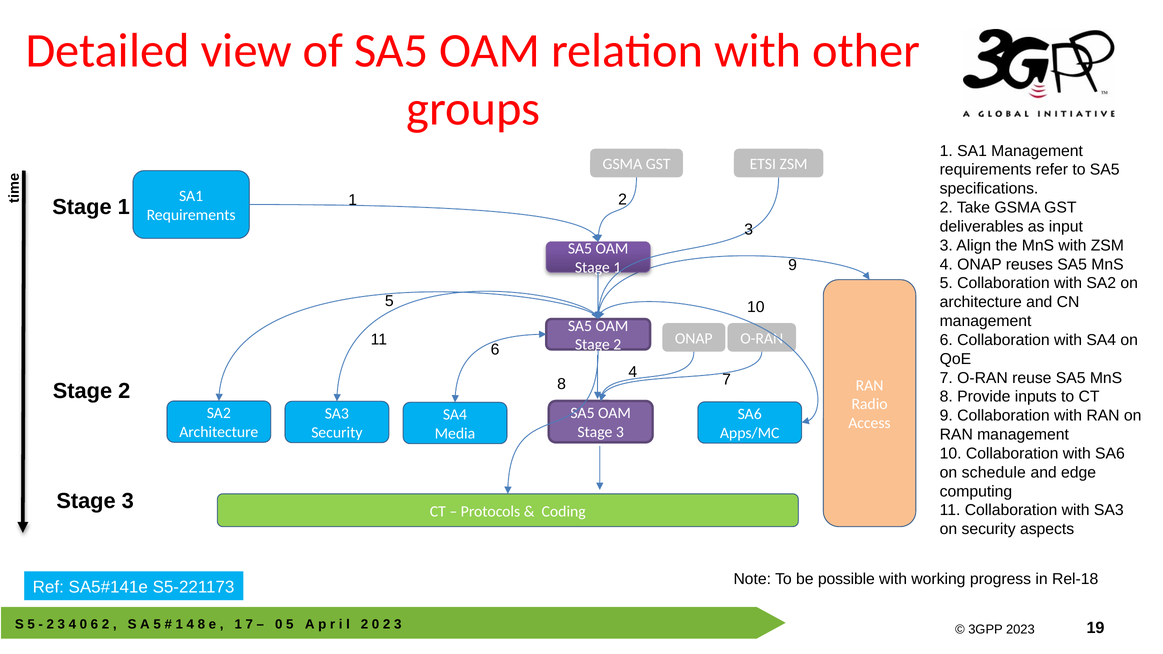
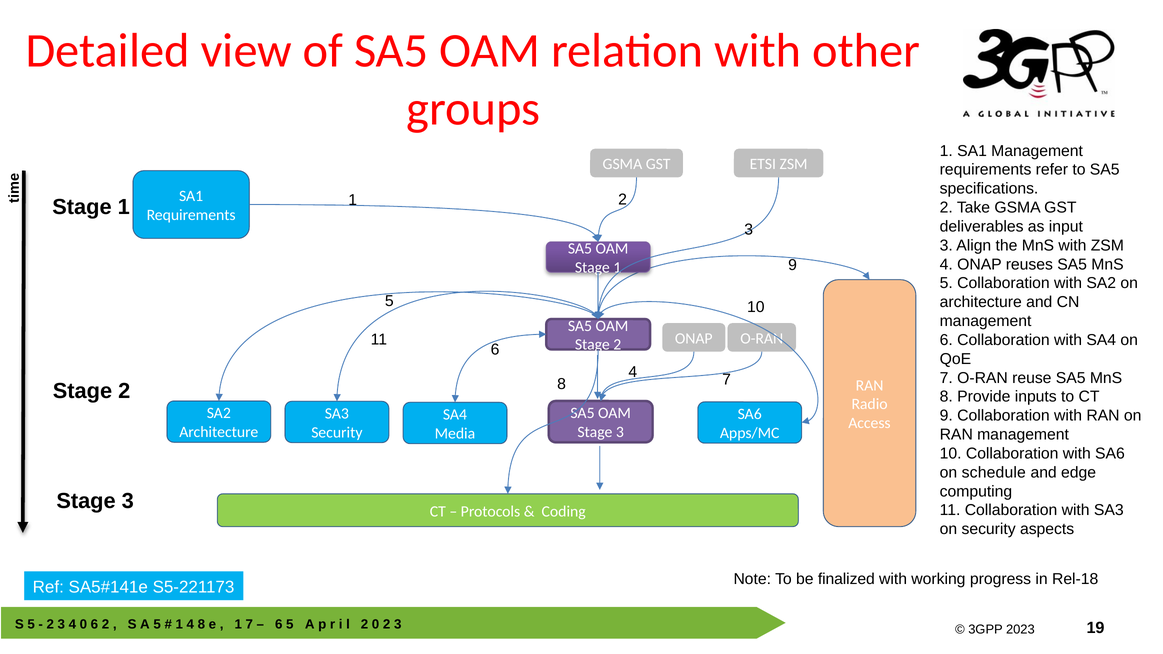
possible: possible -> finalized
0 at (279, 625): 0 -> 6
